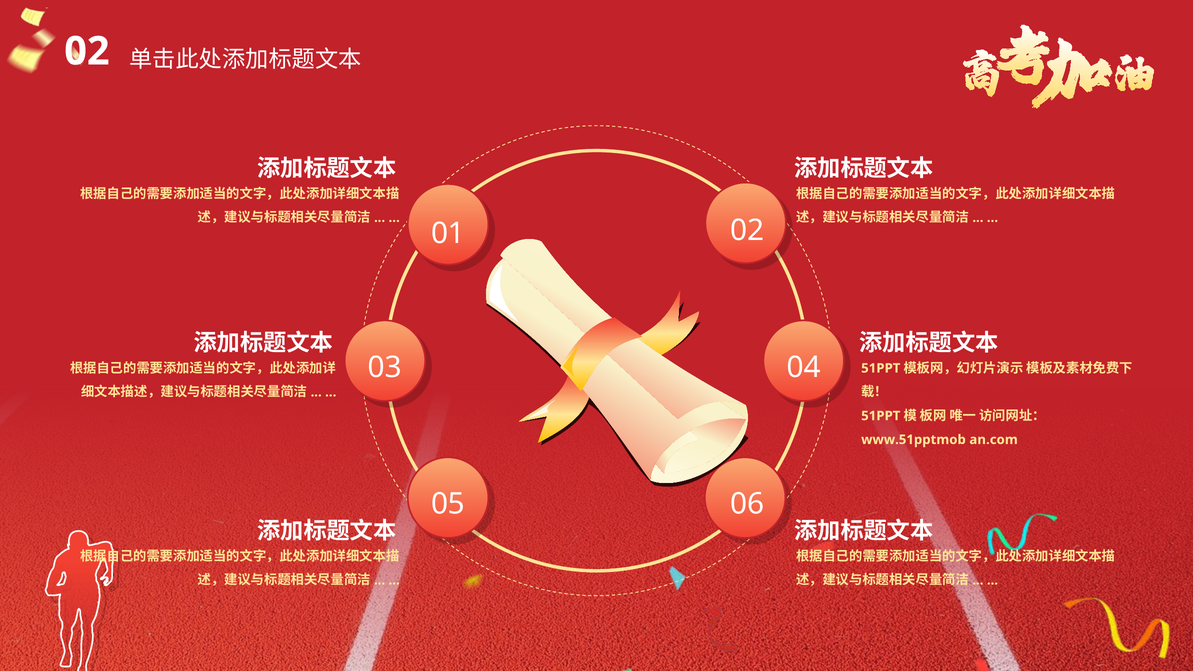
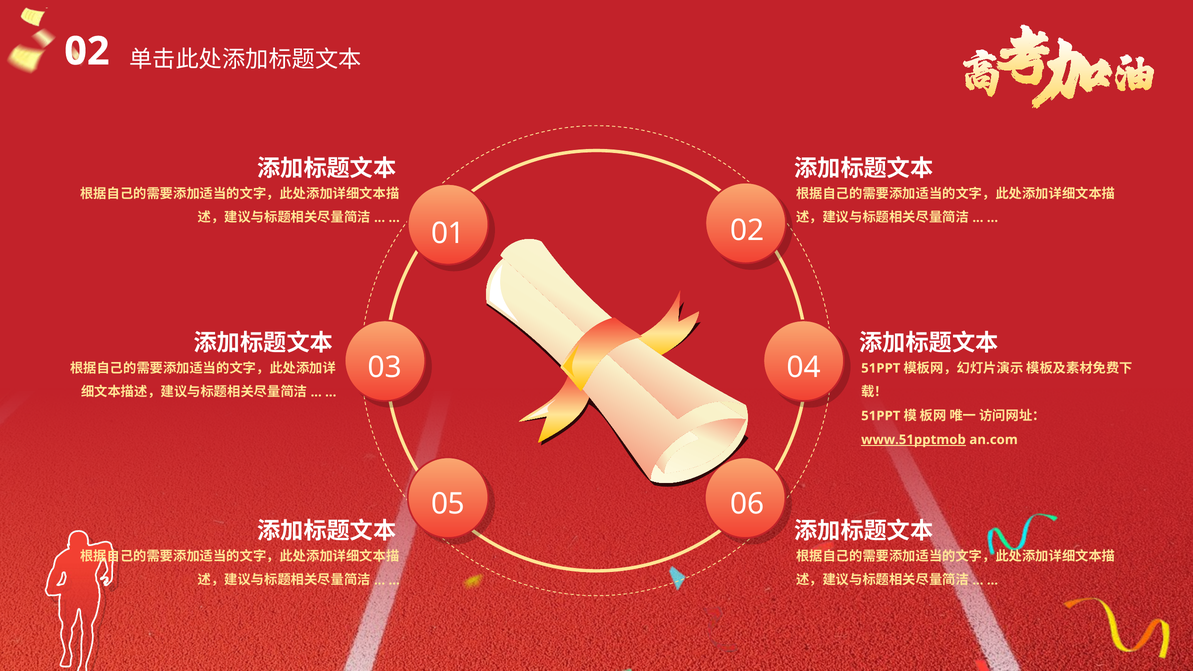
www.51pptmob underline: none -> present
